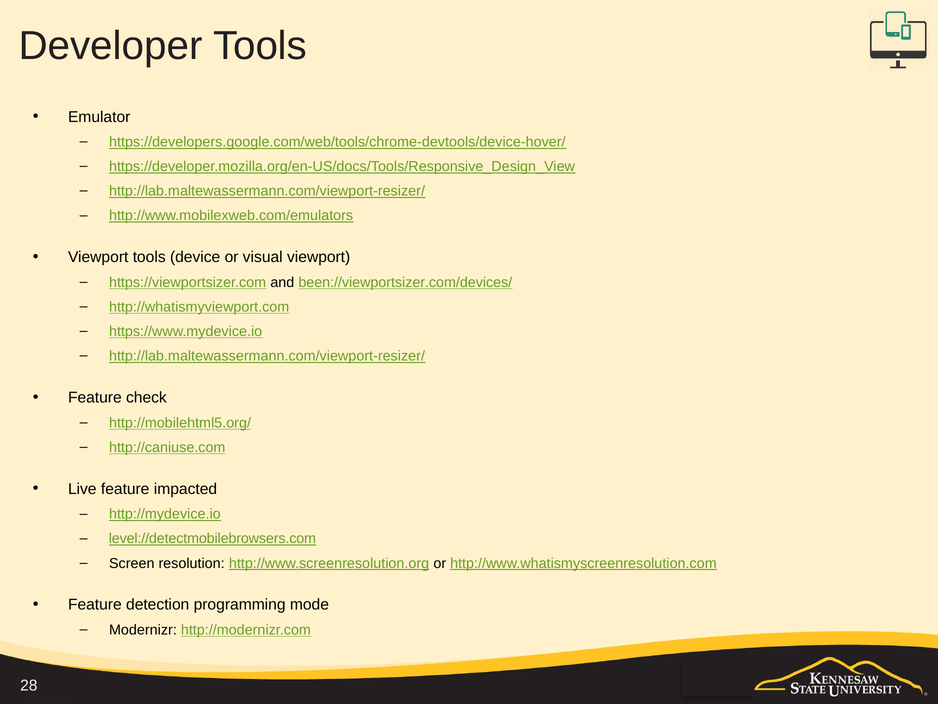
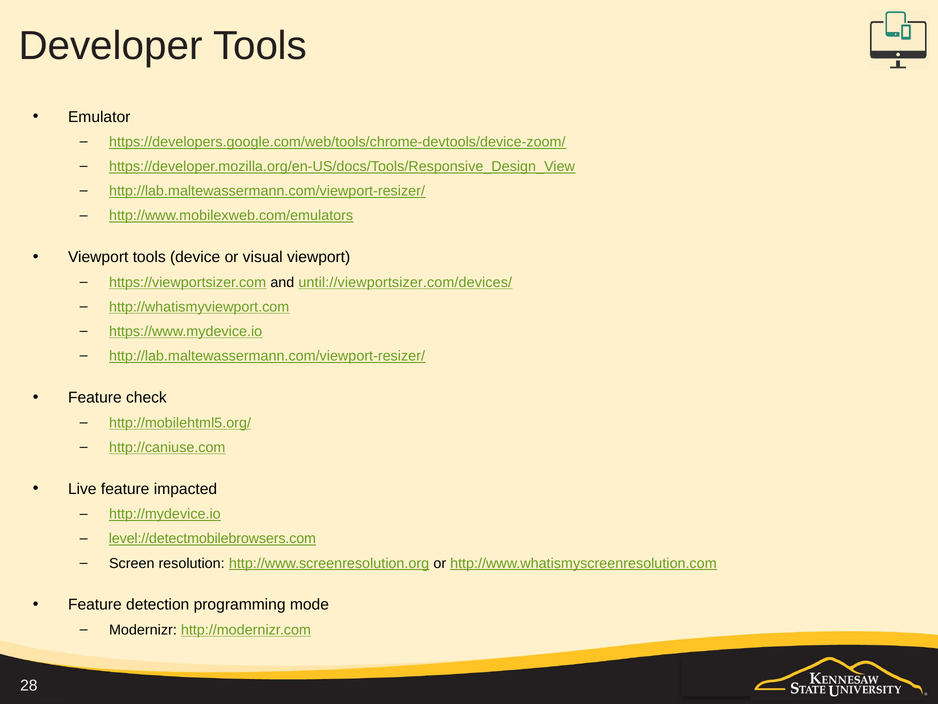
https://developers.google.com/web/tools/chrome-devtools/device-hover/: https://developers.google.com/web/tools/chrome-devtools/device-hover/ -> https://developers.google.com/web/tools/chrome-devtools/device-zoom/
been://viewportsizer.com/devices/: been://viewportsizer.com/devices/ -> until://viewportsizer.com/devices/
